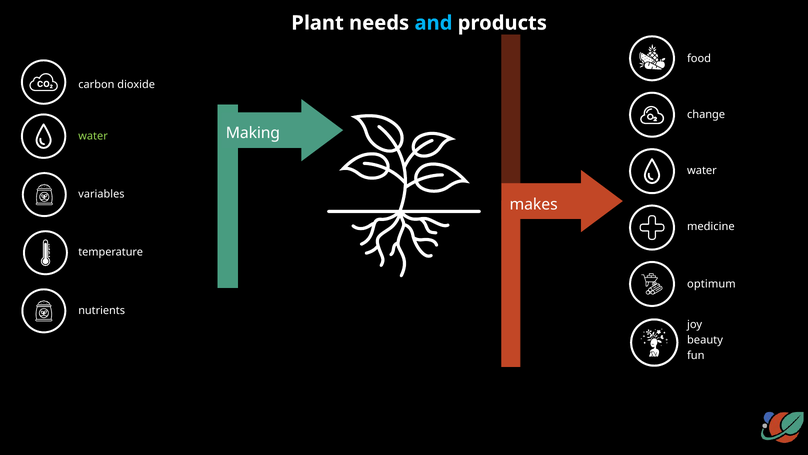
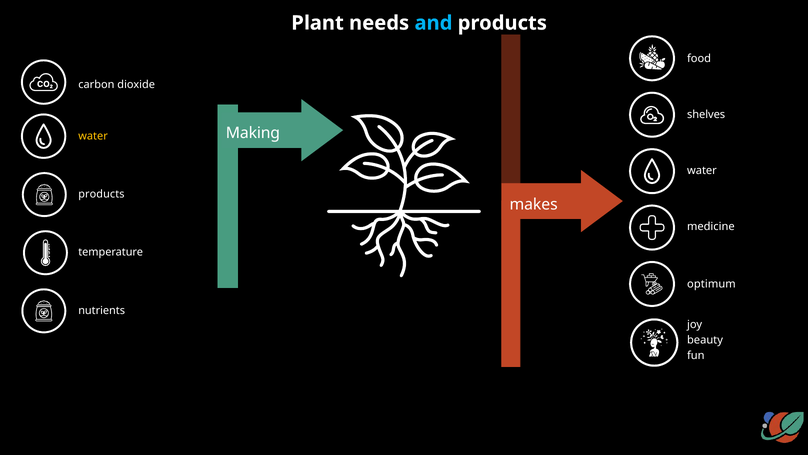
change: change -> shelves
water at (93, 136) colour: light green -> yellow
variables at (101, 194): variables -> products
